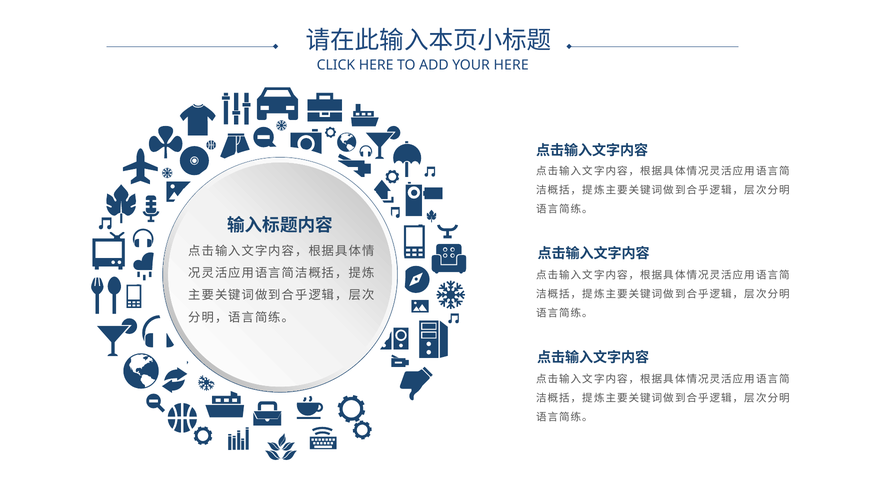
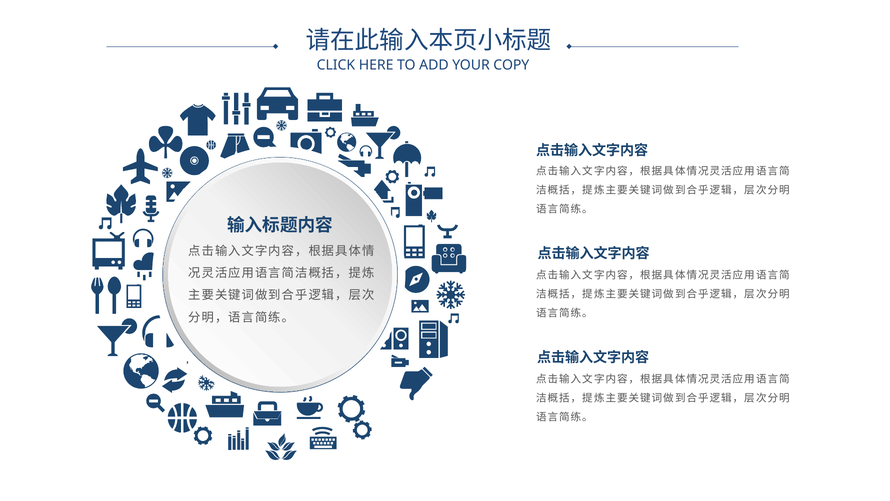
YOUR HERE: HERE -> COPY
